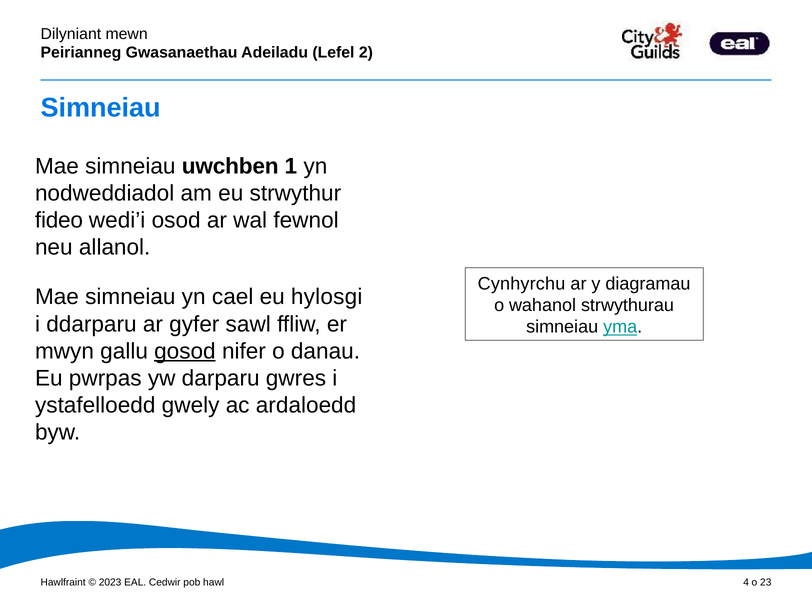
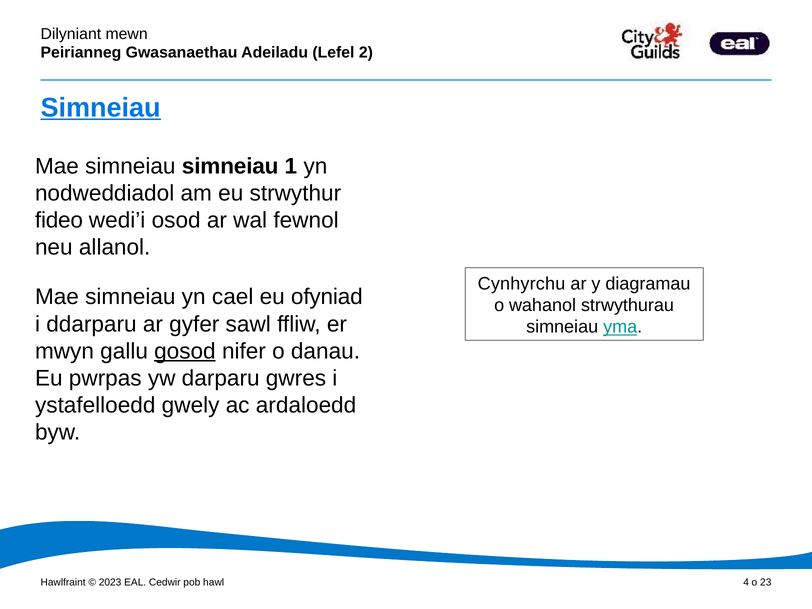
Simneiau at (101, 108) underline: none -> present
simneiau uwchben: uwchben -> simneiau
hylosgi: hylosgi -> ofyniad
